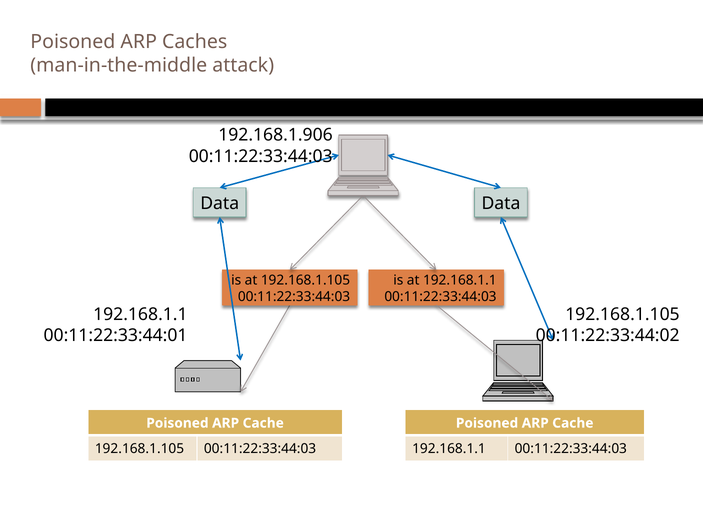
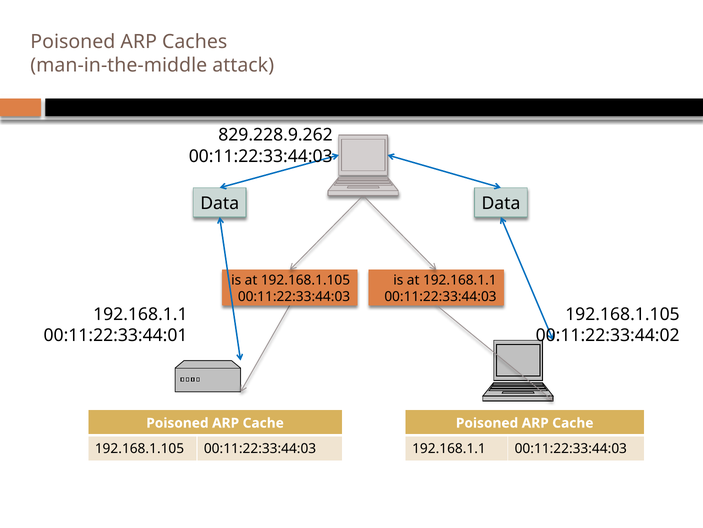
192.168.1.906: 192.168.1.906 -> 829.228.9.262
